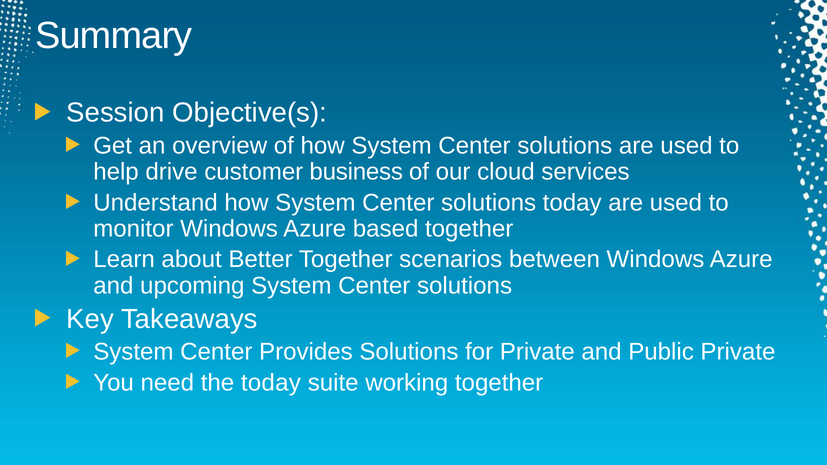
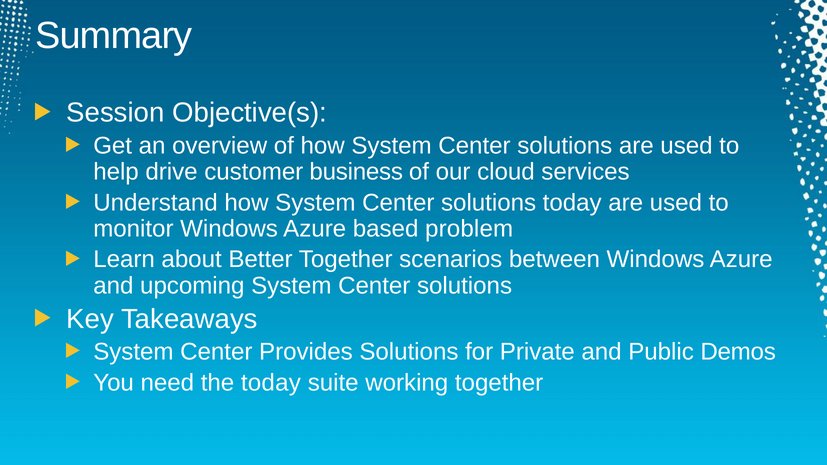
based together: together -> problem
Public Private: Private -> Demos
